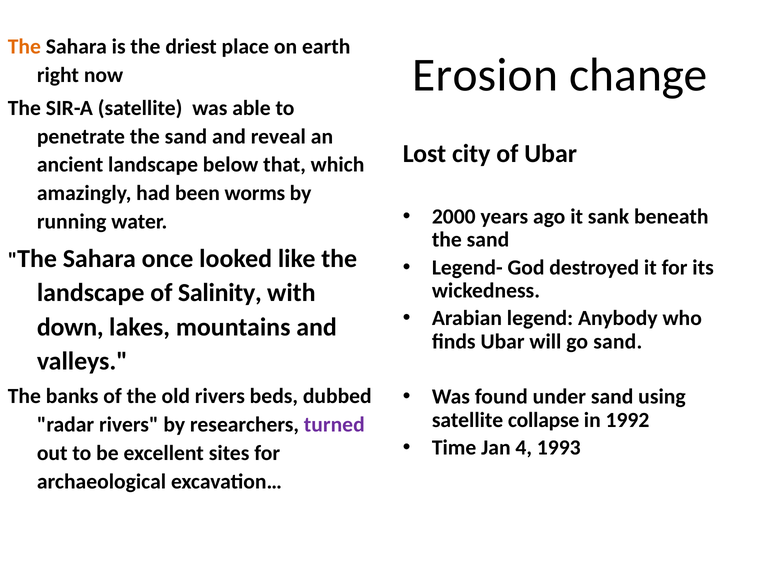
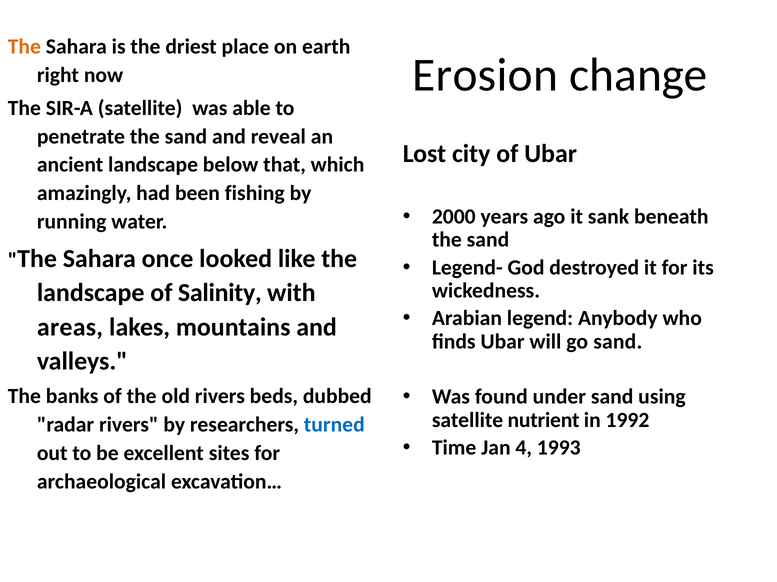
worms: worms -> fishing
down: down -> areas
collapse: collapse -> nutrient
turned colour: purple -> blue
